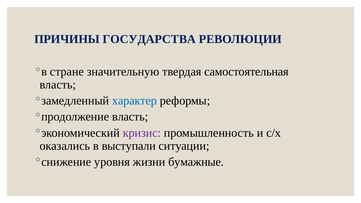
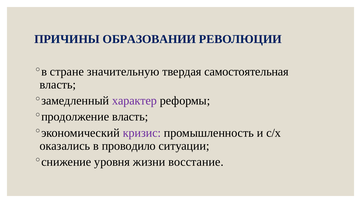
ГОСУДАРСТВА: ГОСУДАРСТВА -> ОБРАЗОВАНИИ
характер colour: blue -> purple
выступали: выступали -> проводило
бумажные: бумажные -> восстание
